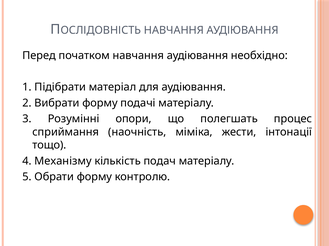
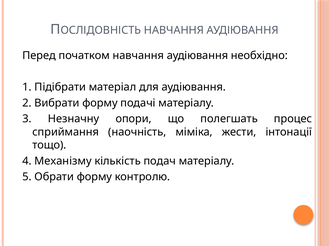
Розумінні: Розумінні -> Незначну
